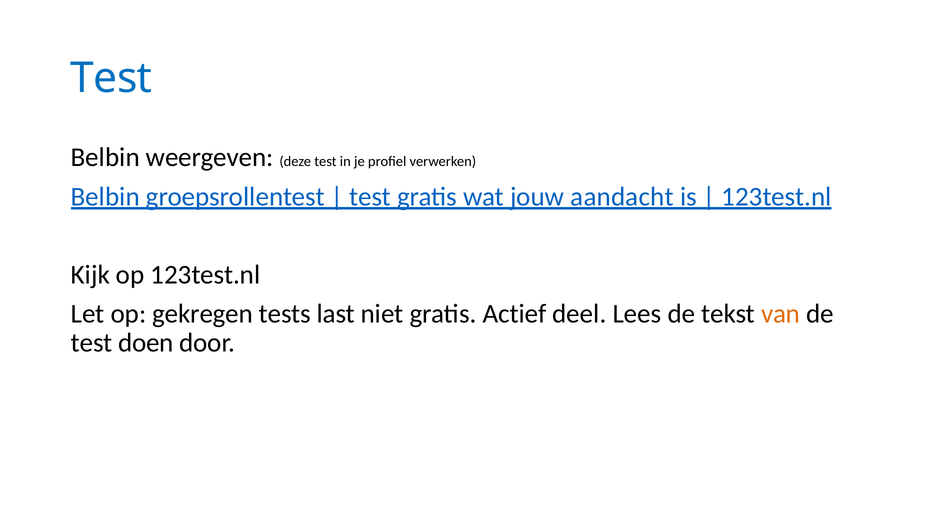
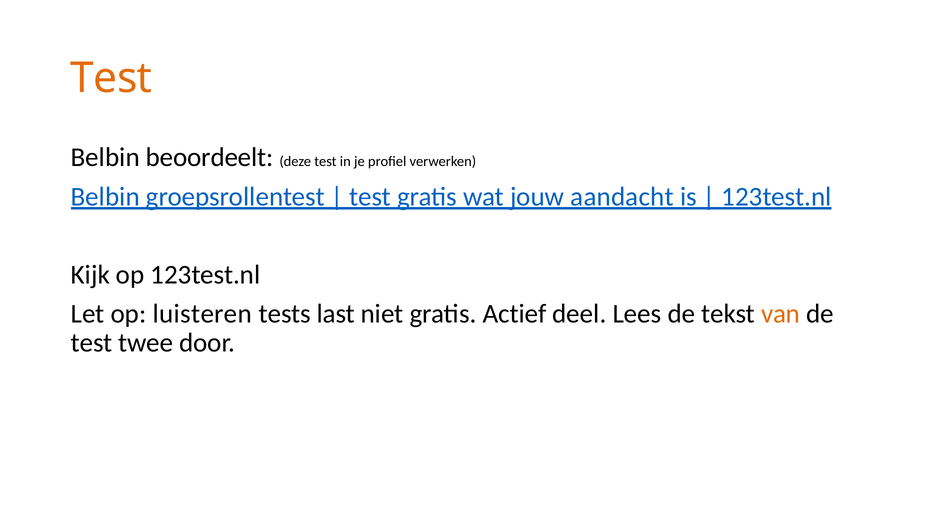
Test at (111, 78) colour: blue -> orange
weergeven: weergeven -> beoordeelt
gekregen: gekregen -> luisteren
doen: doen -> twee
